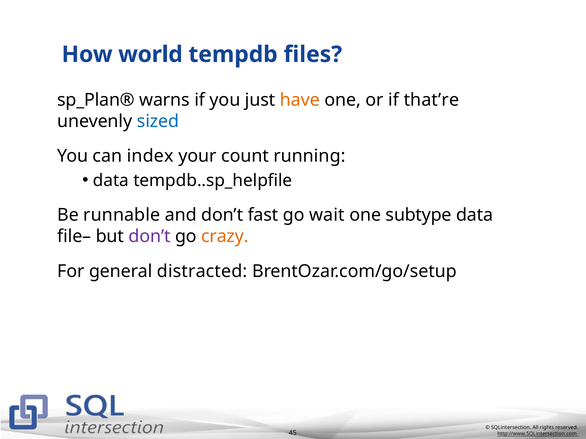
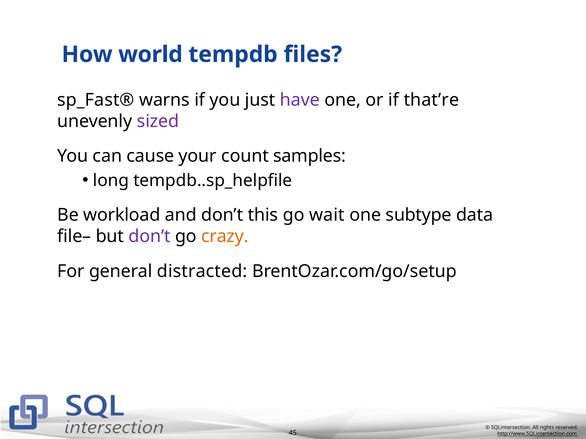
sp_Plan®: sp_Plan® -> sp_Fast®
have colour: orange -> purple
sized colour: blue -> purple
index: index -> cause
running: running -> samples
data at (111, 181): data -> long
runnable: runnable -> workload
fast: fast -> this
